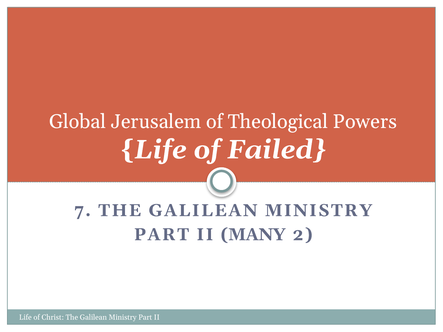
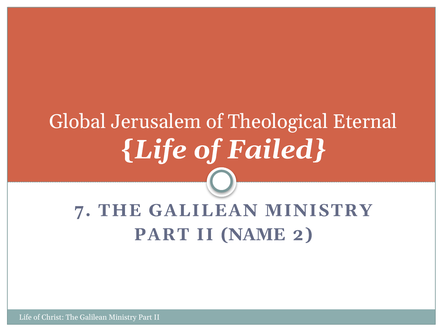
Powers: Powers -> Eternal
MANY: MANY -> NAME
